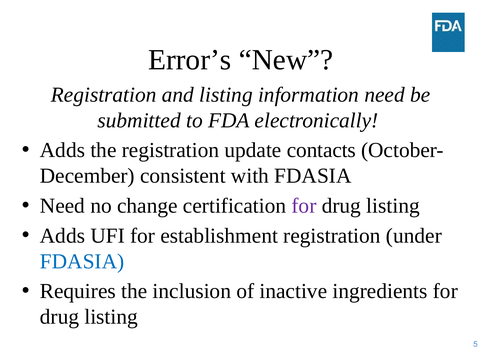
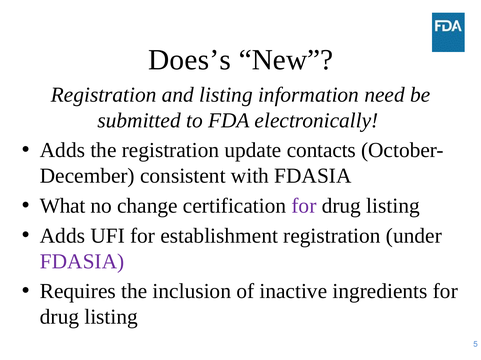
Error’s: Error’s -> Does’s
Need at (62, 206): Need -> What
FDASIA at (82, 262) colour: blue -> purple
